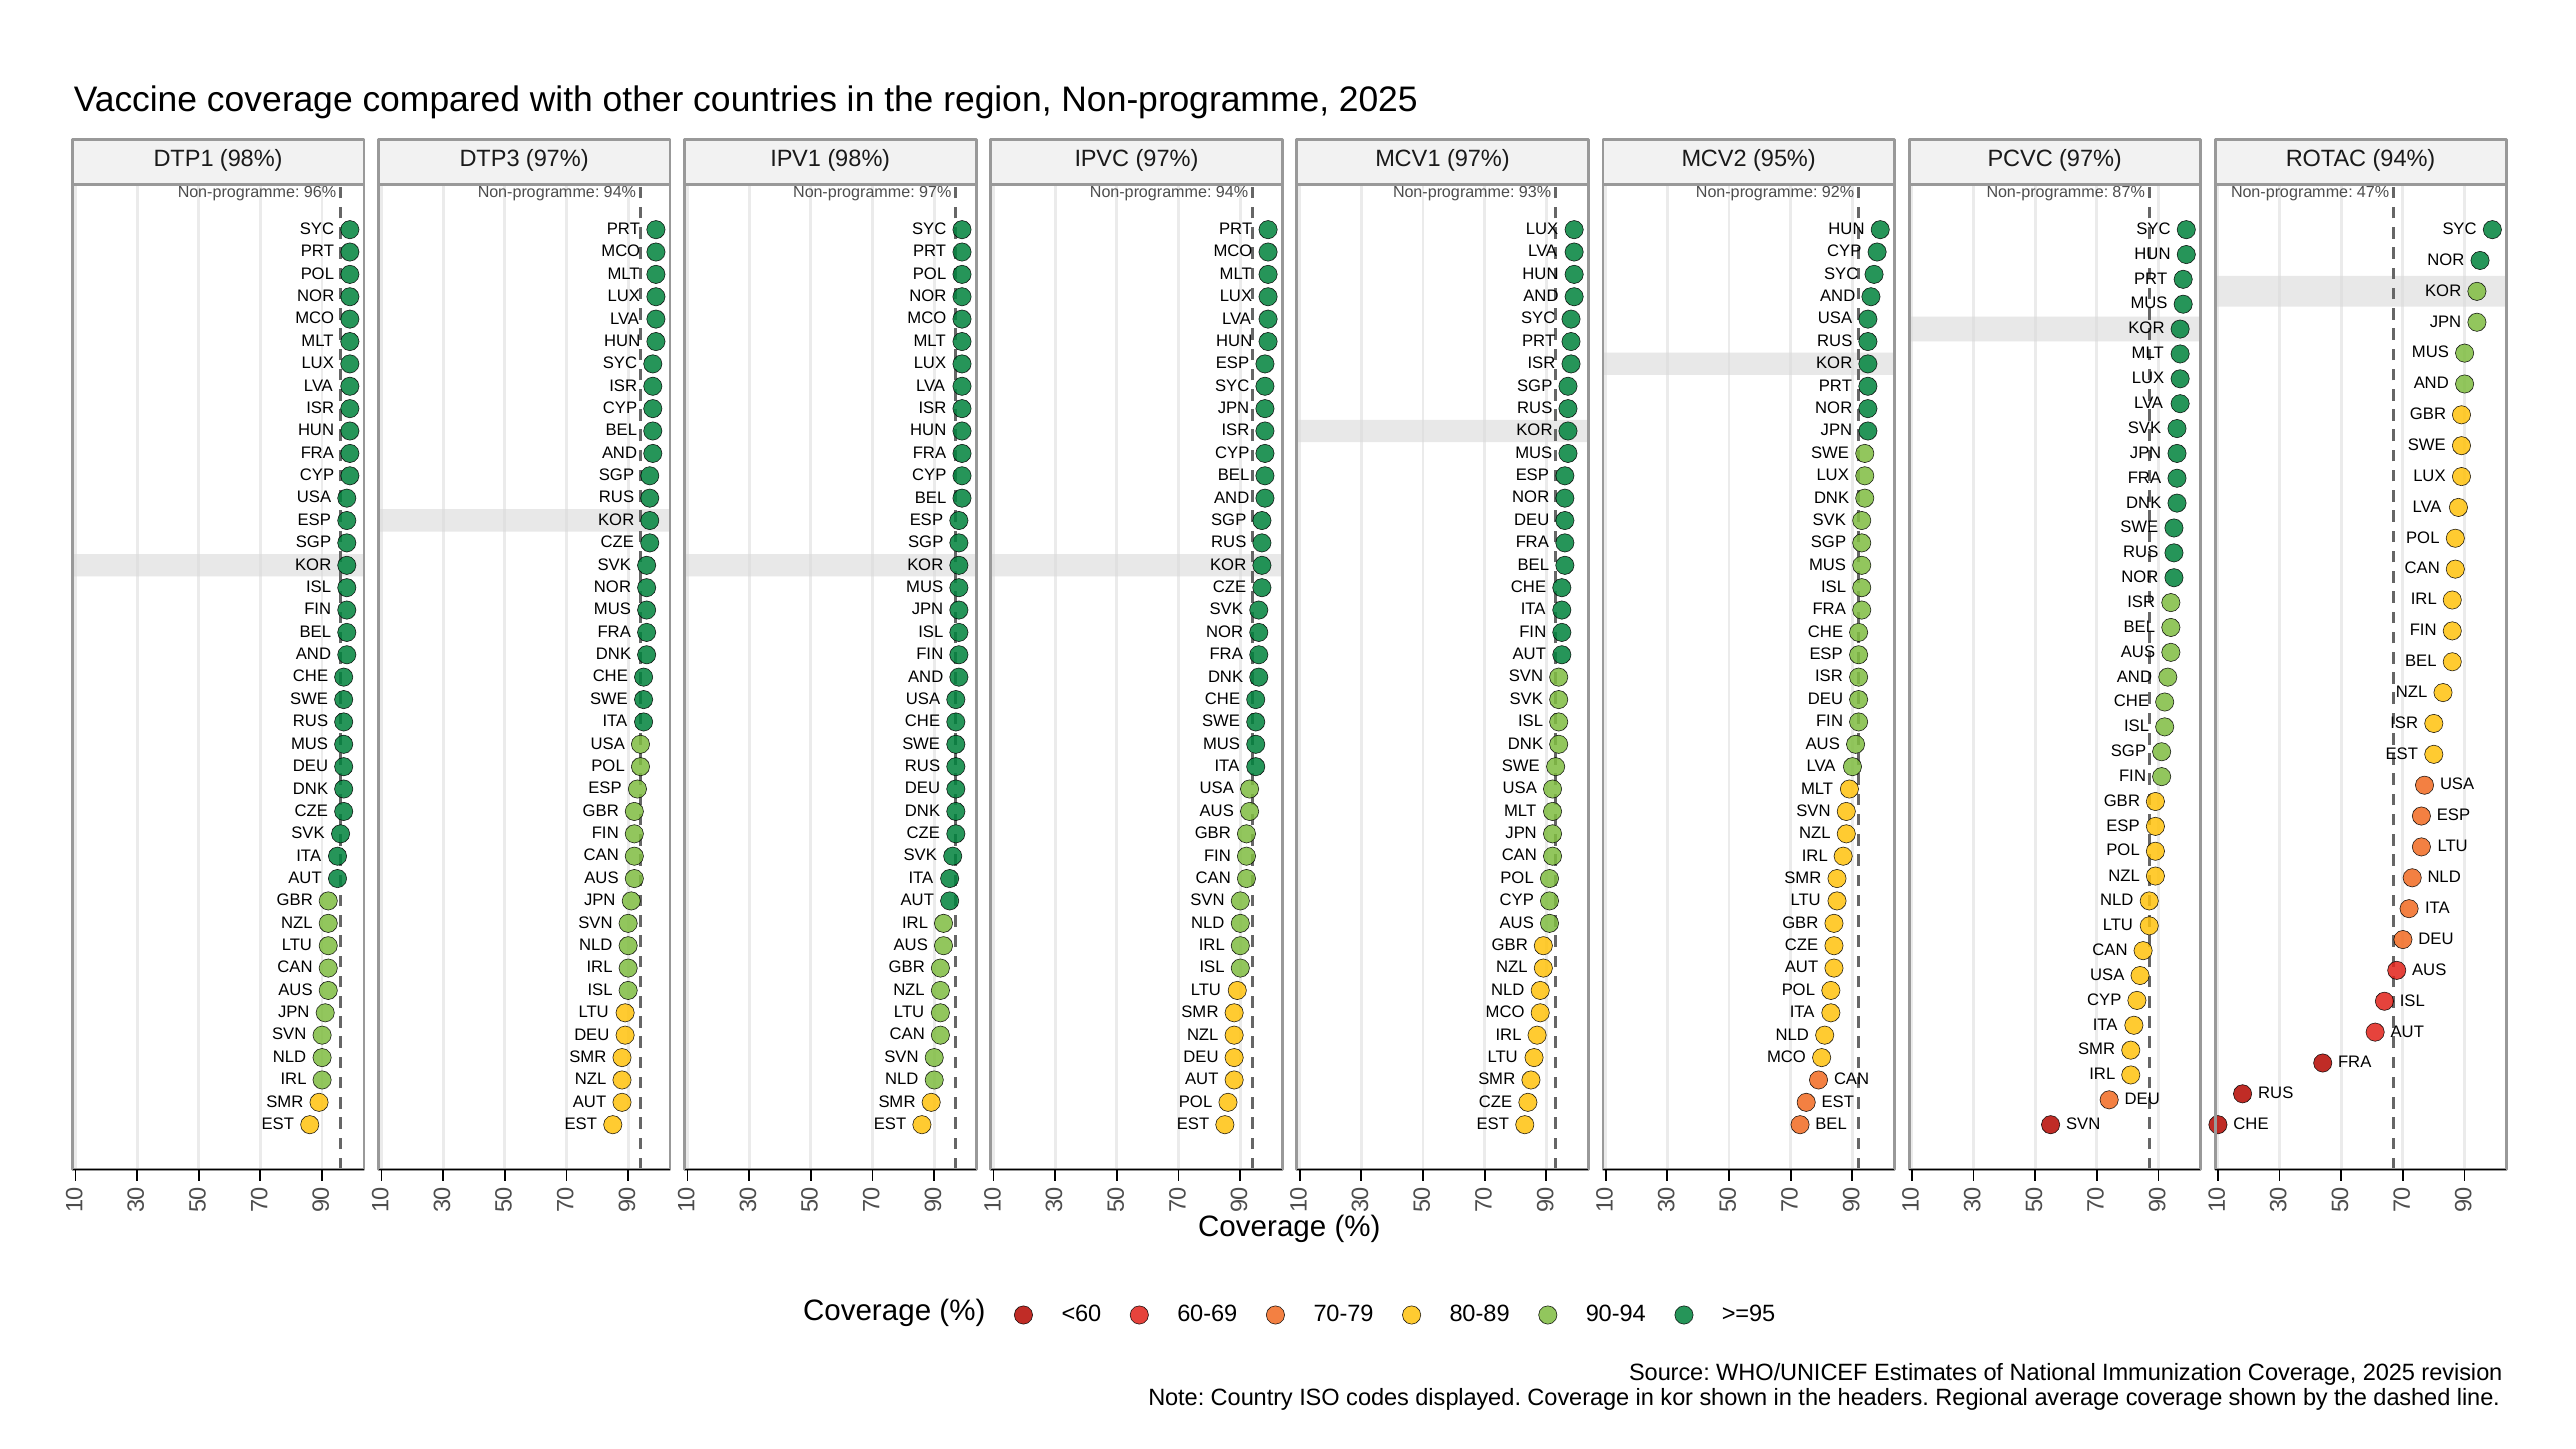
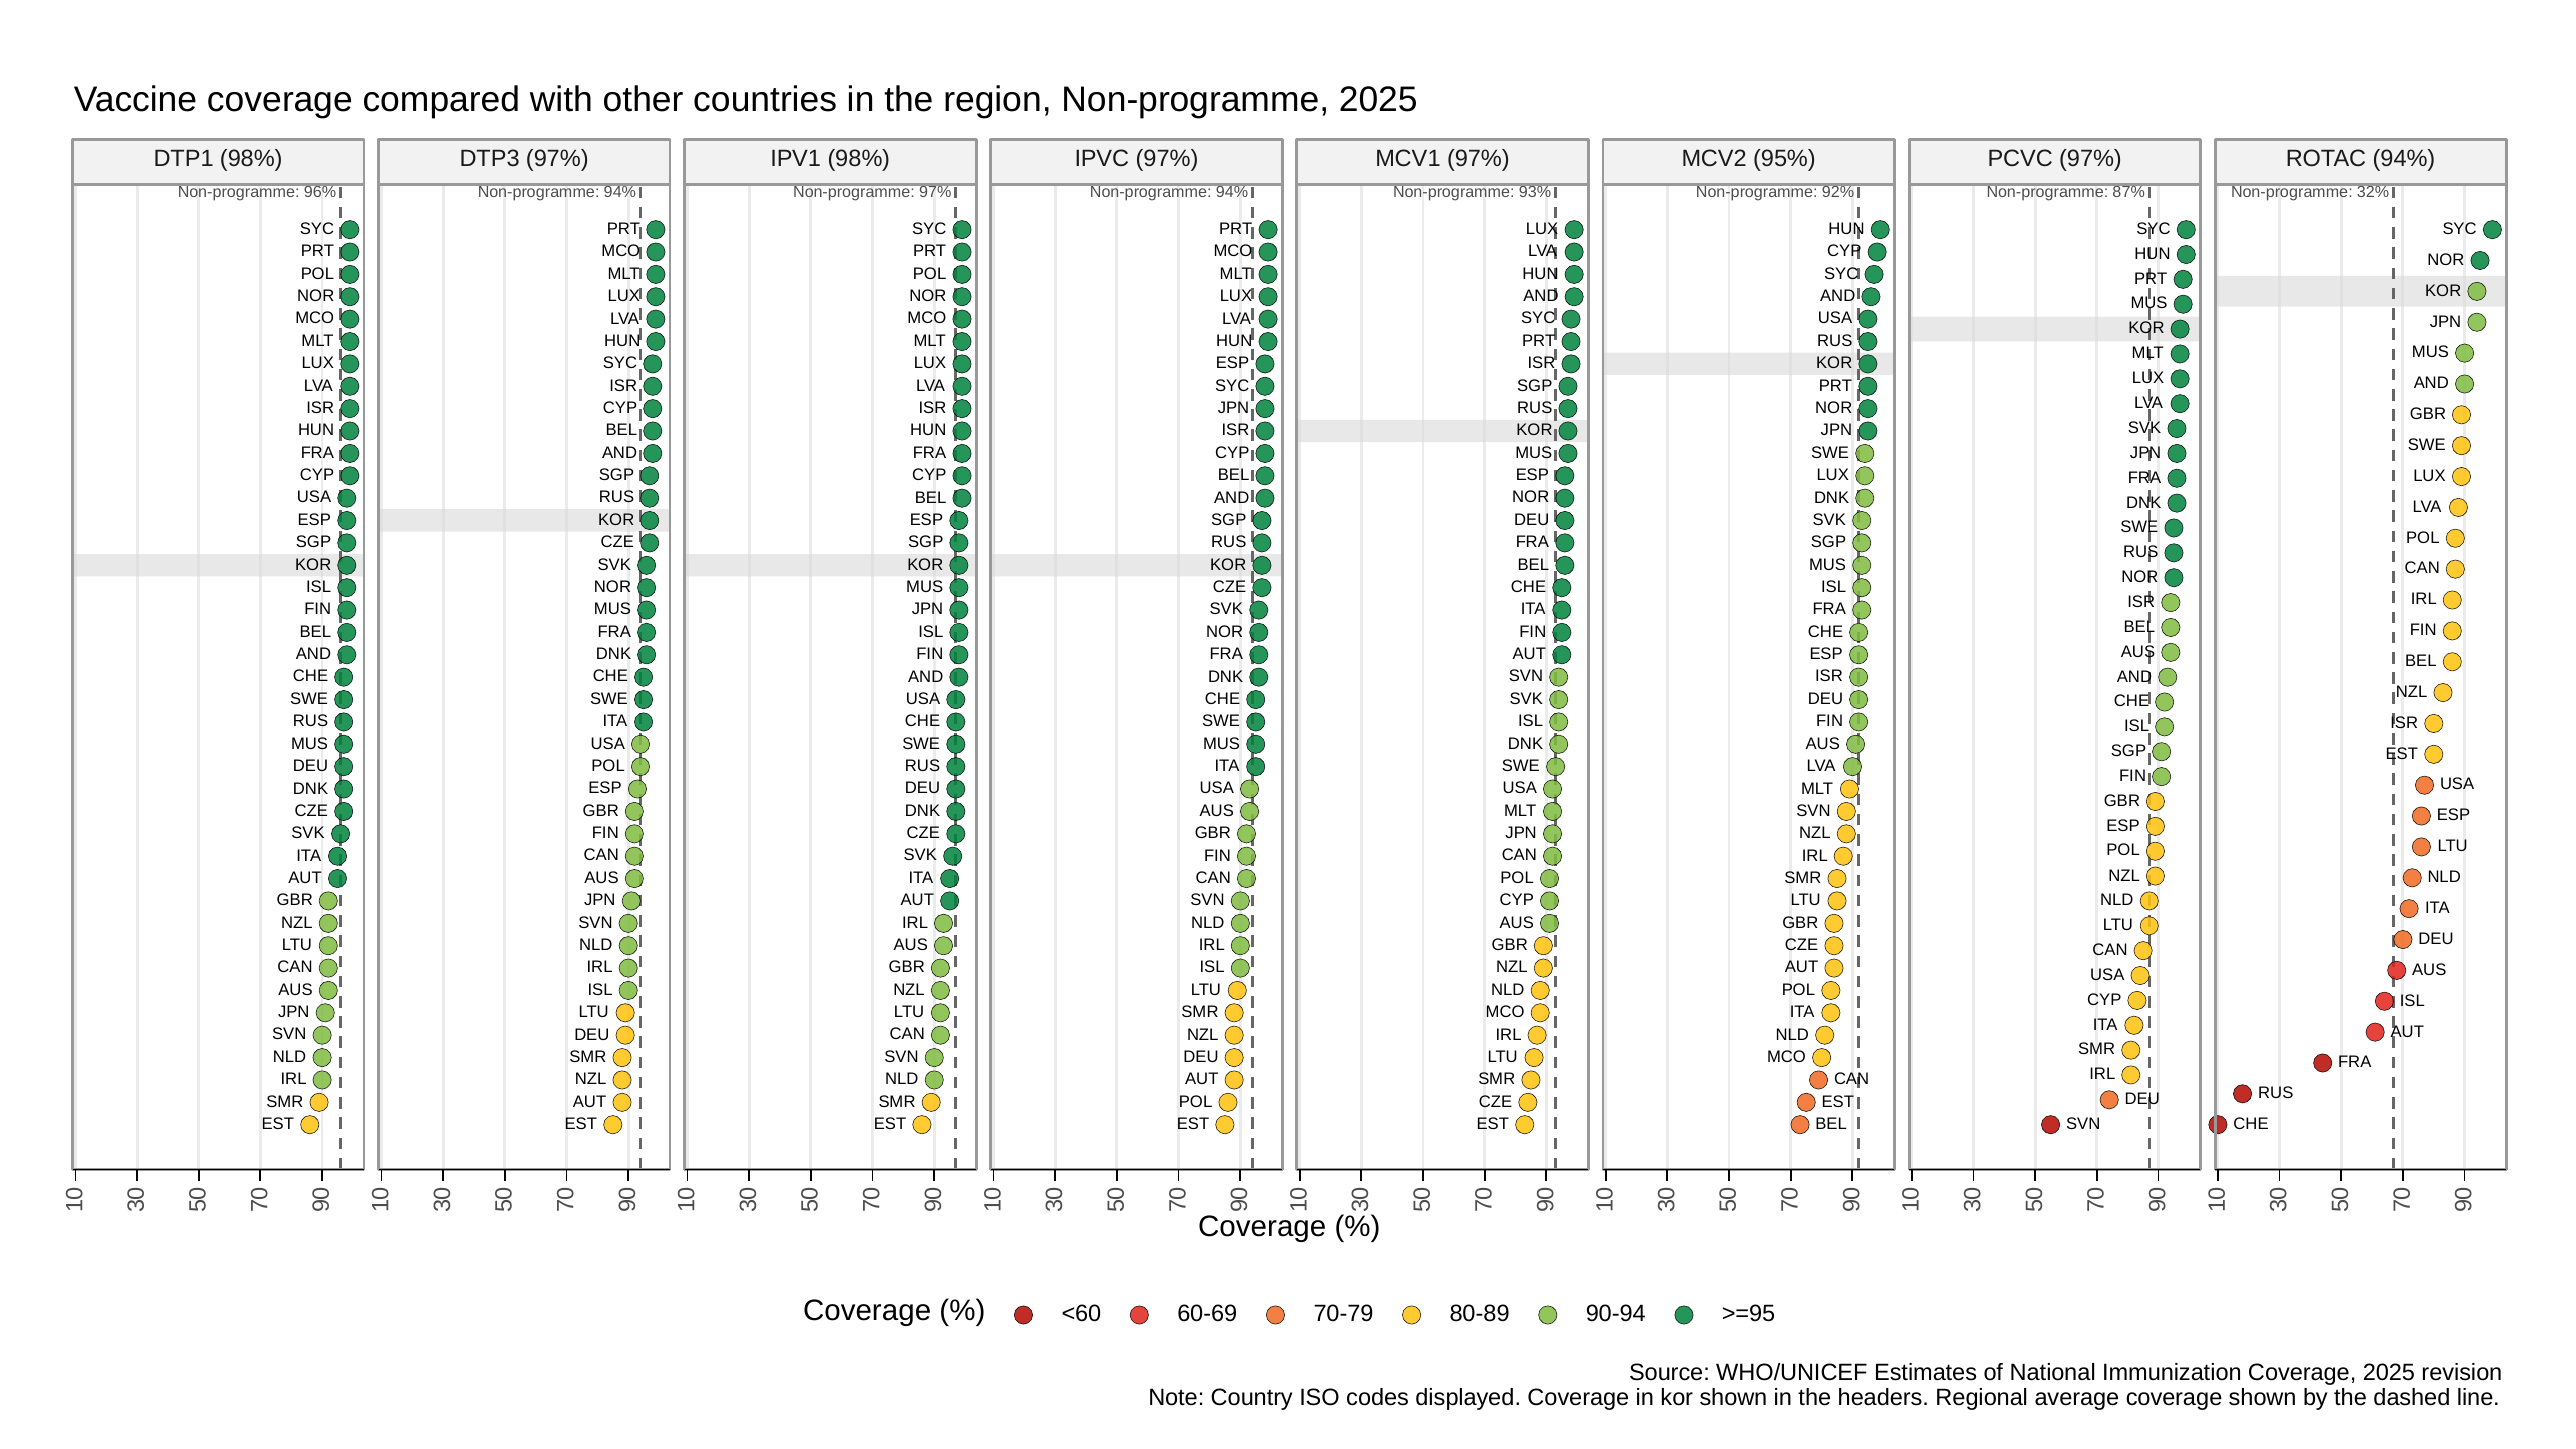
47%: 47% -> 32%
